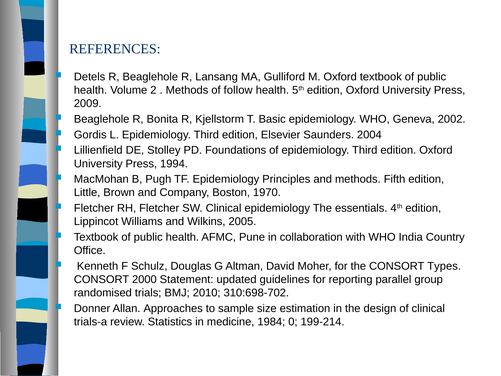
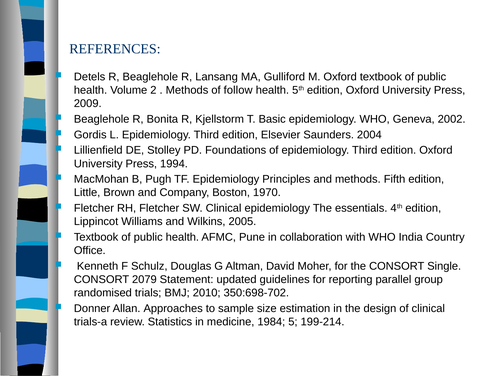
Types: Types -> Single
2000: 2000 -> 2079
310:698-702: 310:698-702 -> 350:698-702
0: 0 -> 5
